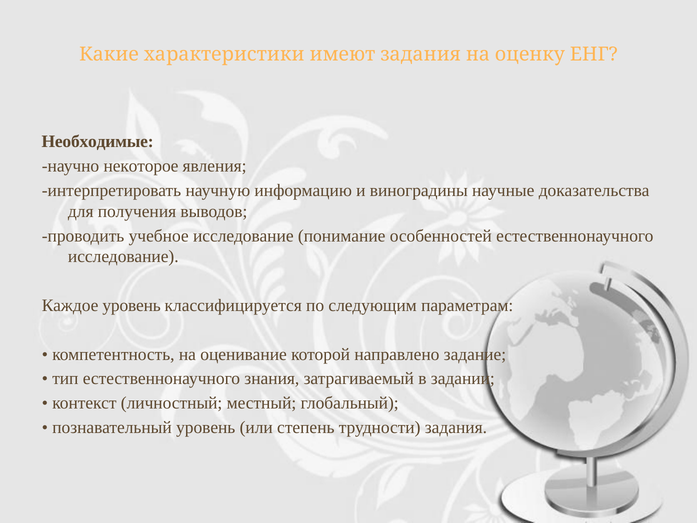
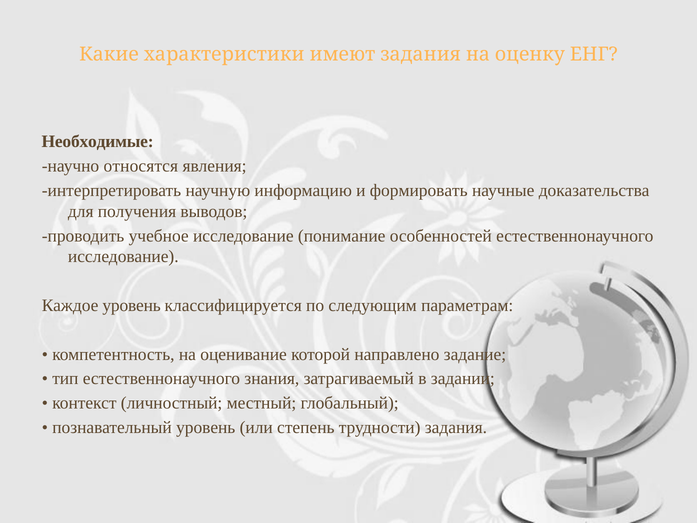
некоторое: некоторое -> относятся
виноградины: виноградины -> формировать
